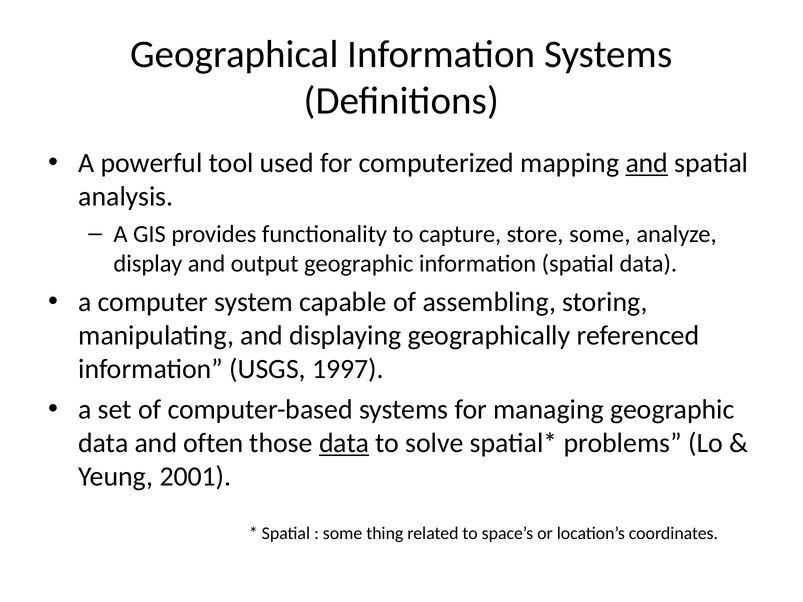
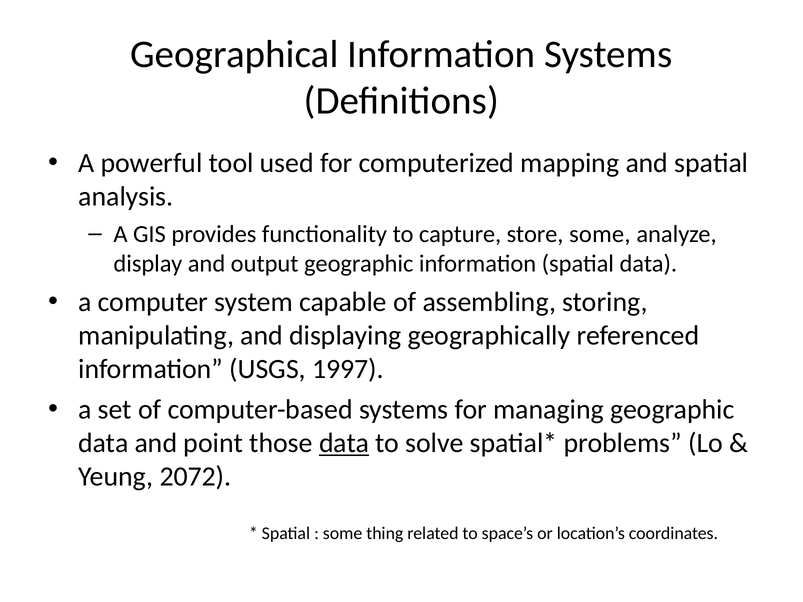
and at (647, 163) underline: present -> none
often: often -> point
2001: 2001 -> 2072
